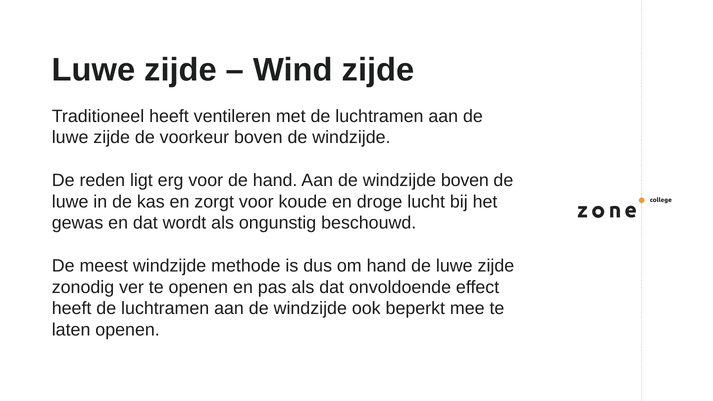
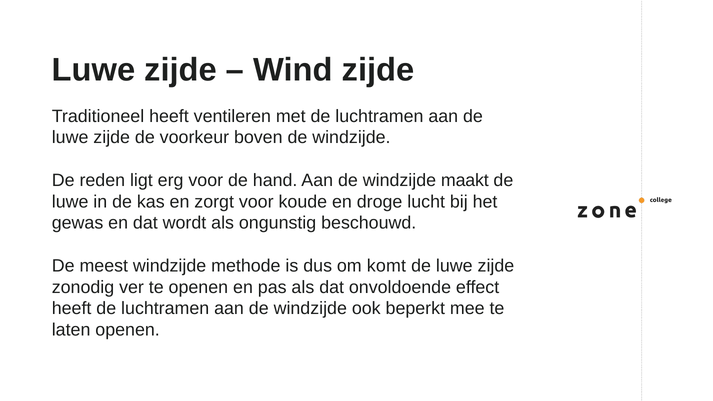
windzijde boven: boven -> maakt
om hand: hand -> komt
